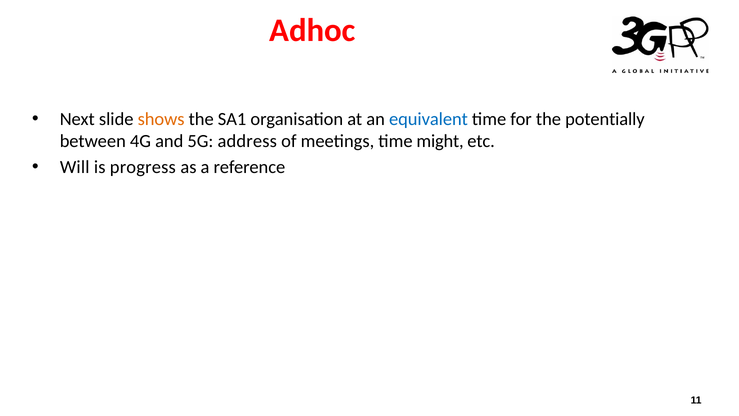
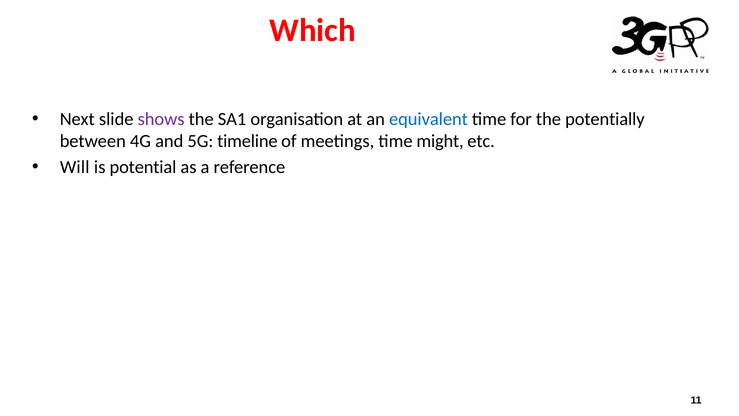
Adhoc: Adhoc -> Which
shows colour: orange -> purple
address: address -> timeline
progress: progress -> potential
